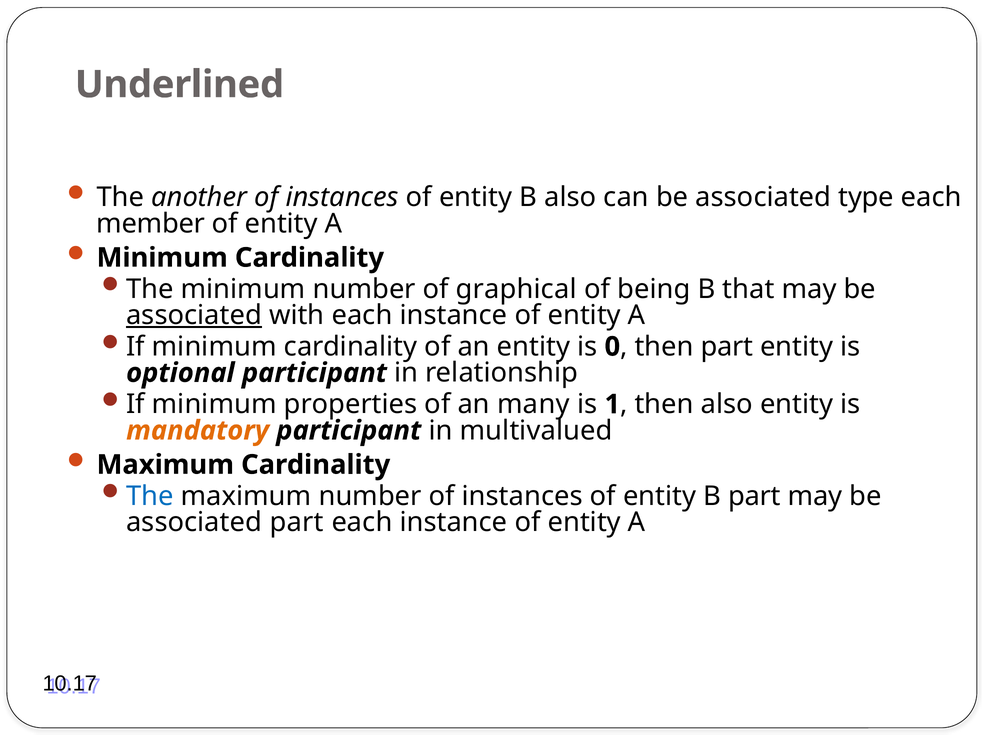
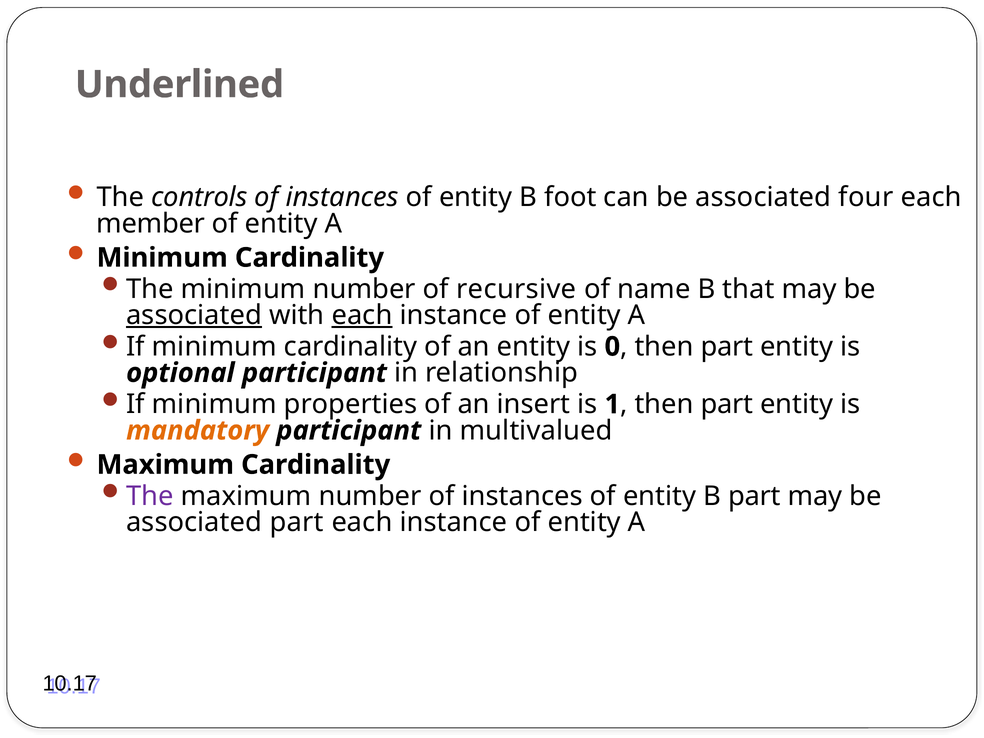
another: another -> controls
B also: also -> foot
type: type -> four
graphical: graphical -> recursive
being: being -> name
each at (362, 315) underline: none -> present
many: many -> insert
also at (727, 404): also -> part
The at (150, 496) colour: blue -> purple
